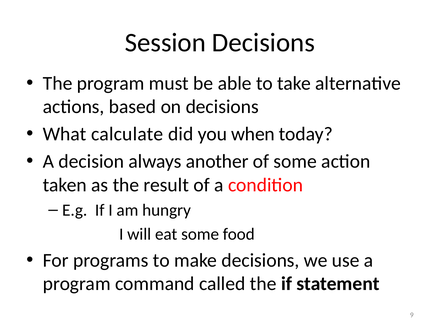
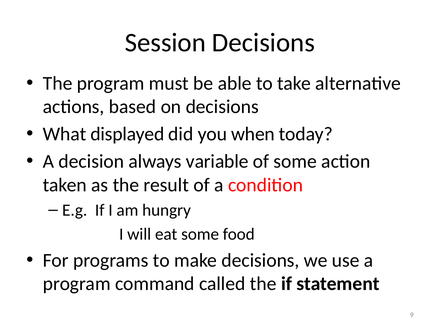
calculate: calculate -> displayed
another: another -> variable
